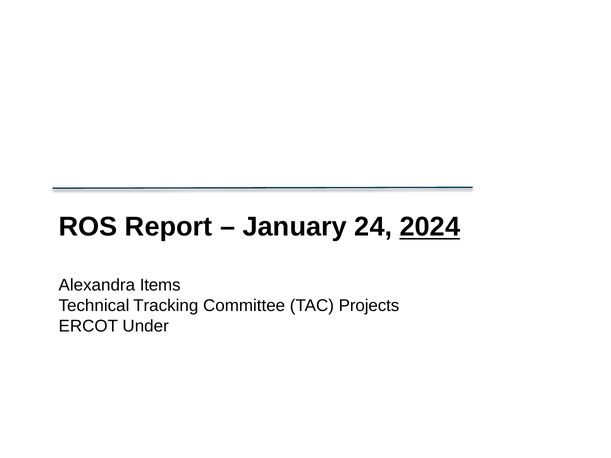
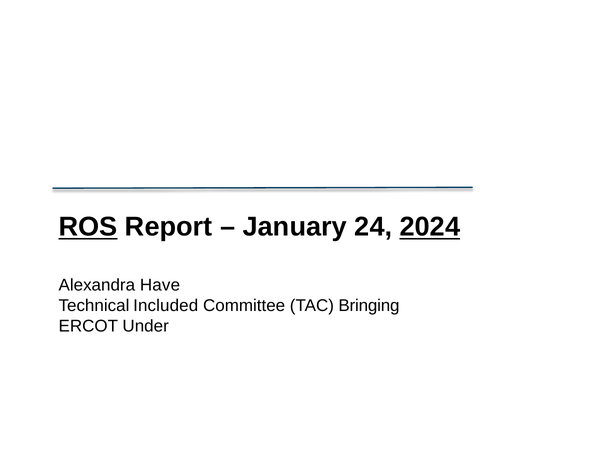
ROS underline: none -> present
Items: Items -> Have
Tracking: Tracking -> Included
Projects: Projects -> Bringing
